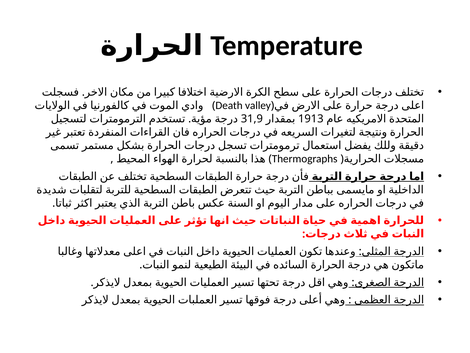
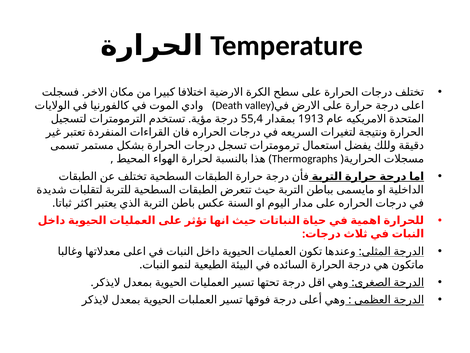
31,9: 31,9 -> 55,4
